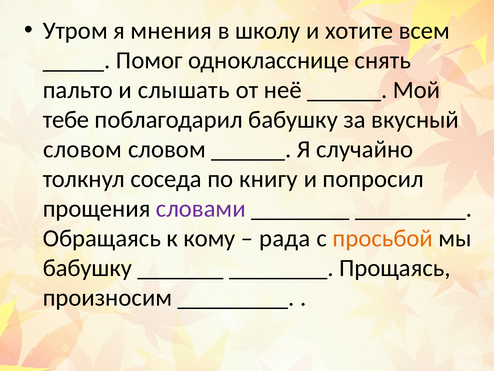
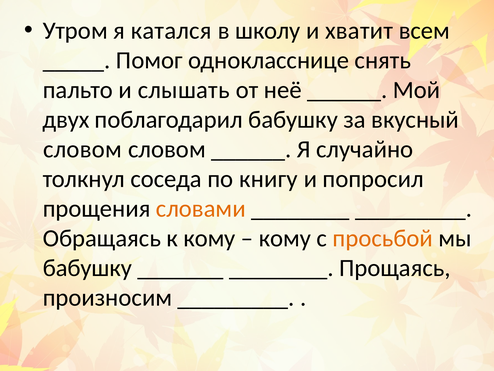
мнения: мнения -> катался
хотите: хотите -> хватит
тебе: тебе -> двух
словами colour: purple -> orange
рада at (285, 238): рада -> кому
